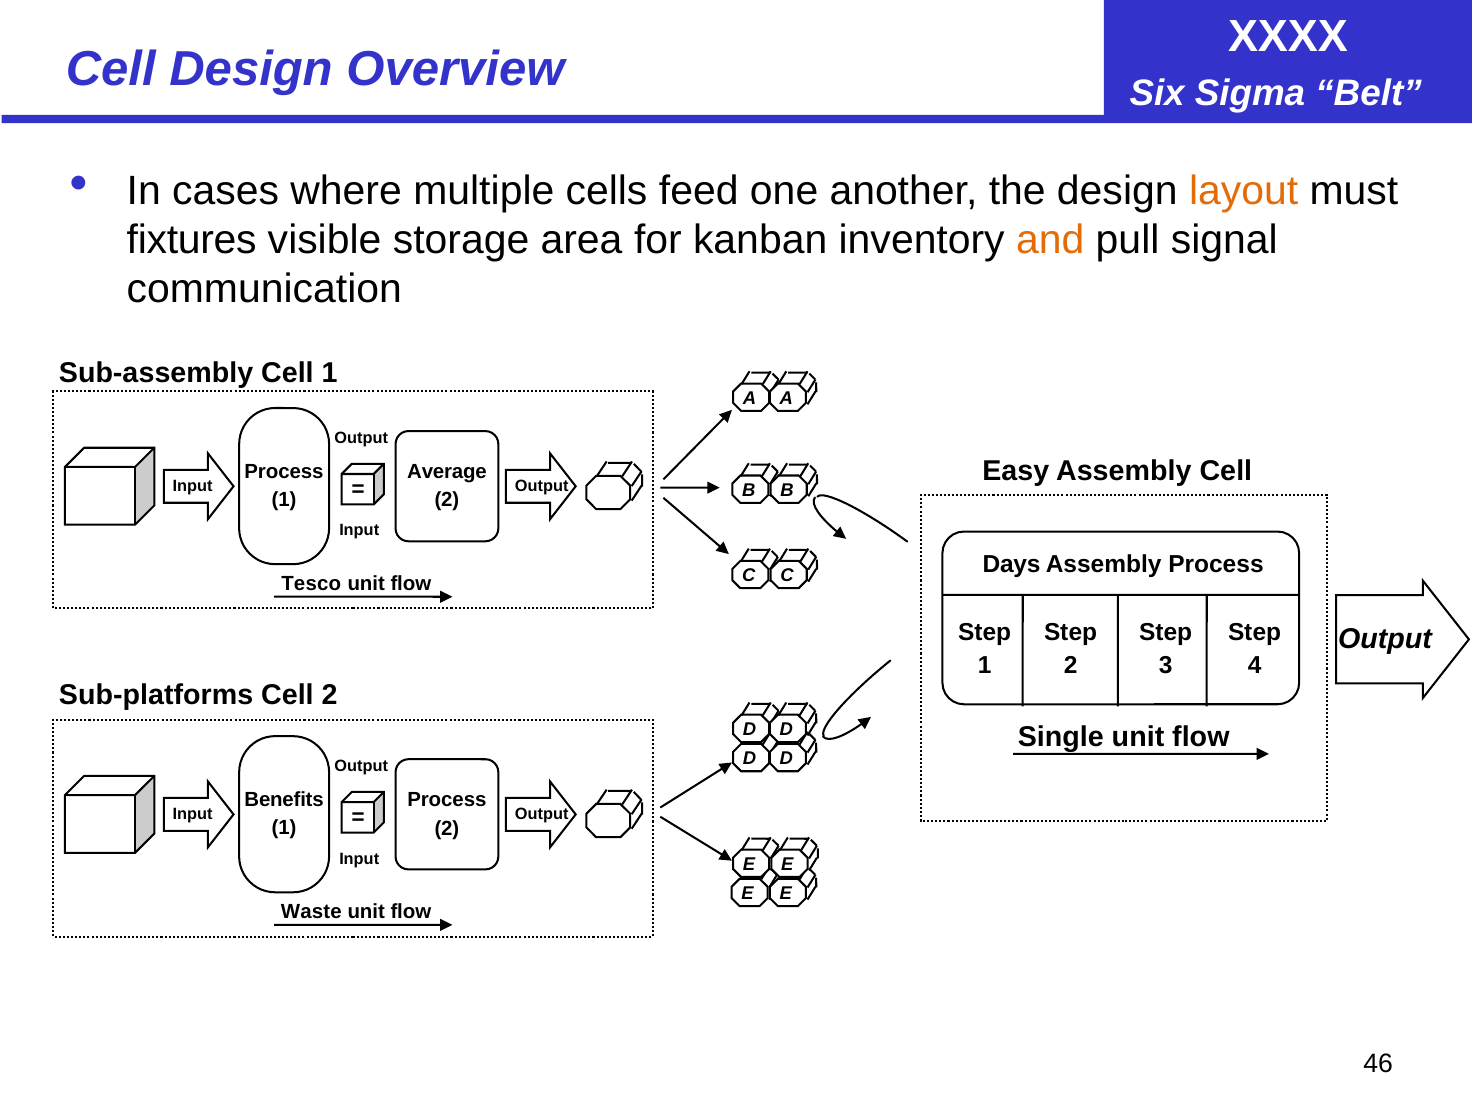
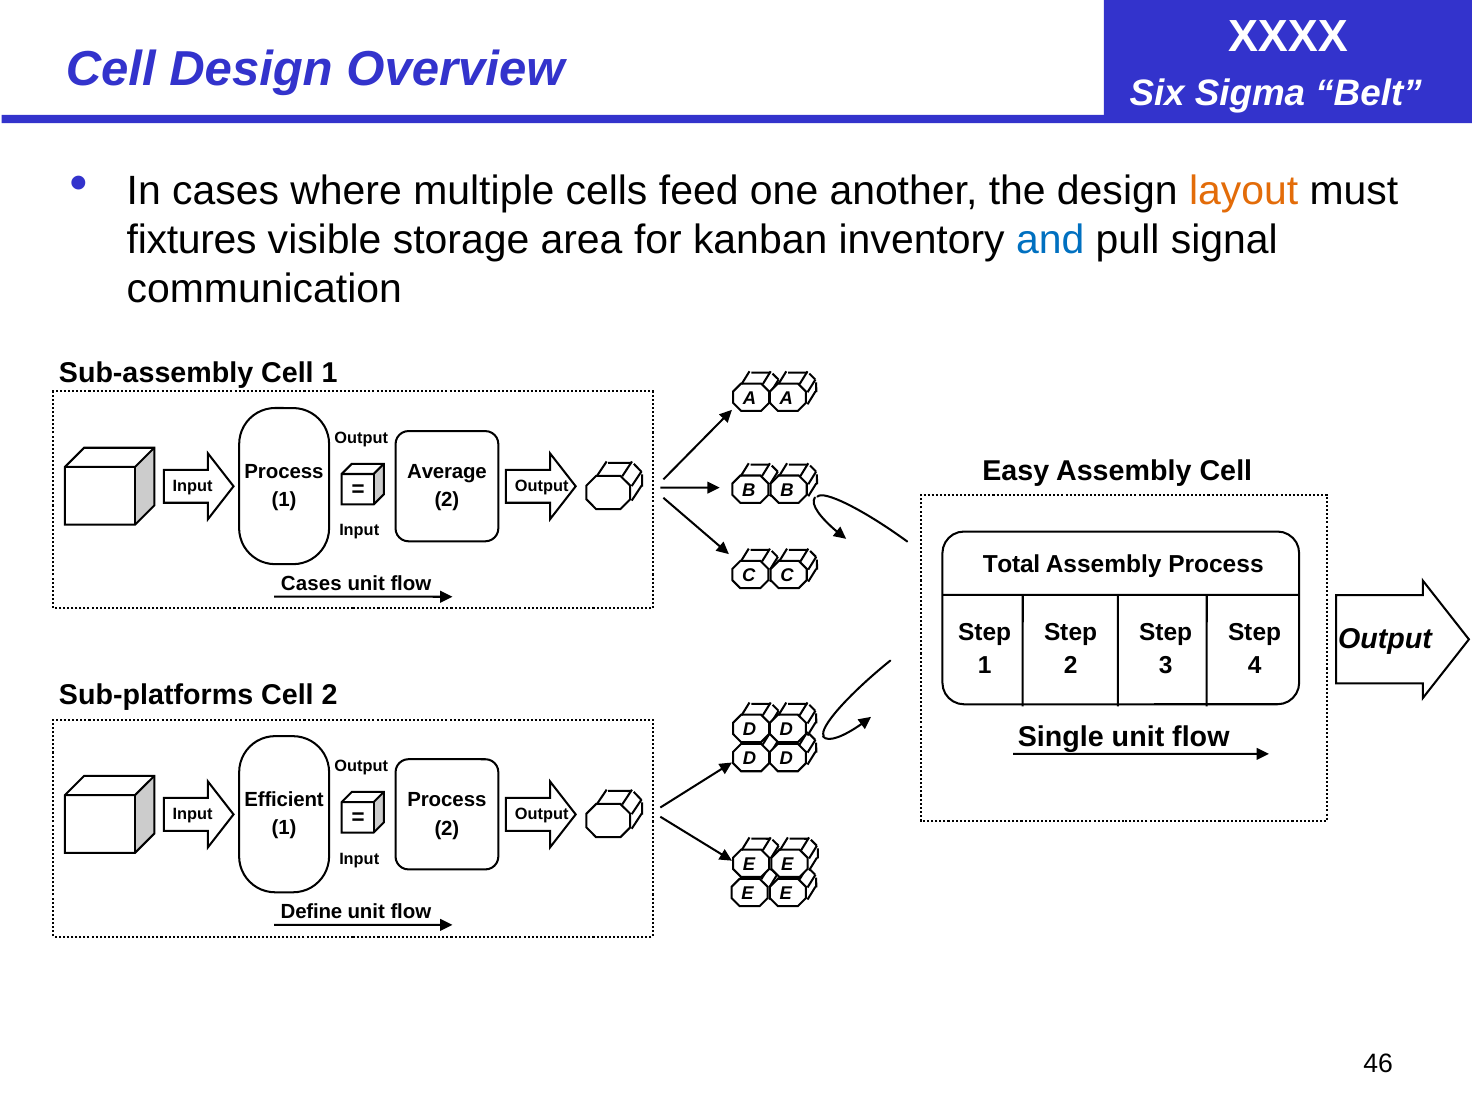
and colour: orange -> blue
Days: Days -> Total
Tesco at (311, 584): Tesco -> Cases
Benefits: Benefits -> Efficient
Waste: Waste -> Define
